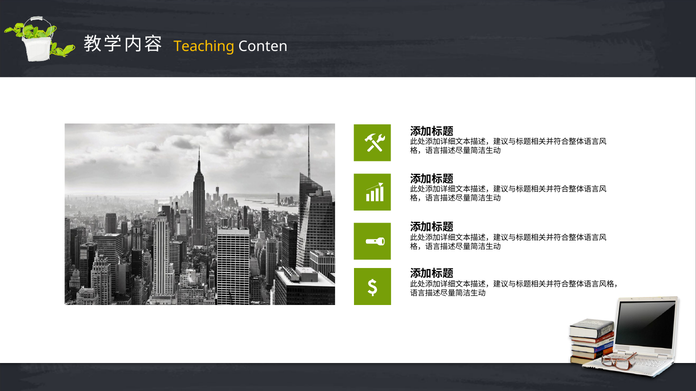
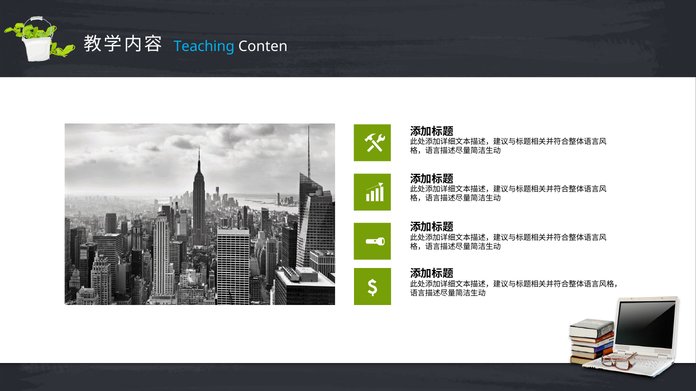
Teaching colour: yellow -> light blue
